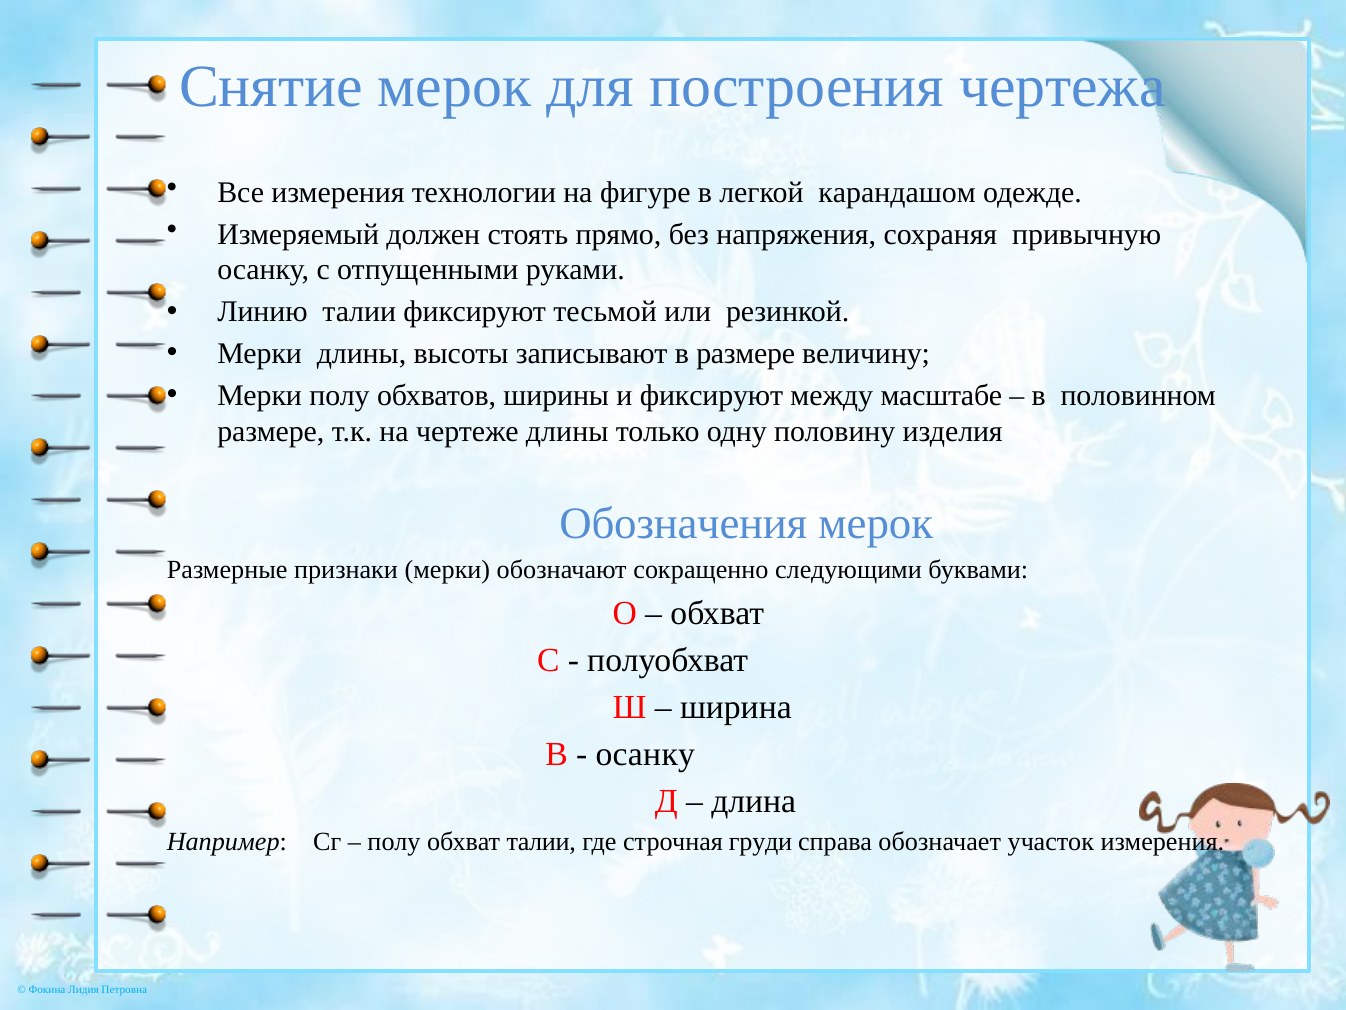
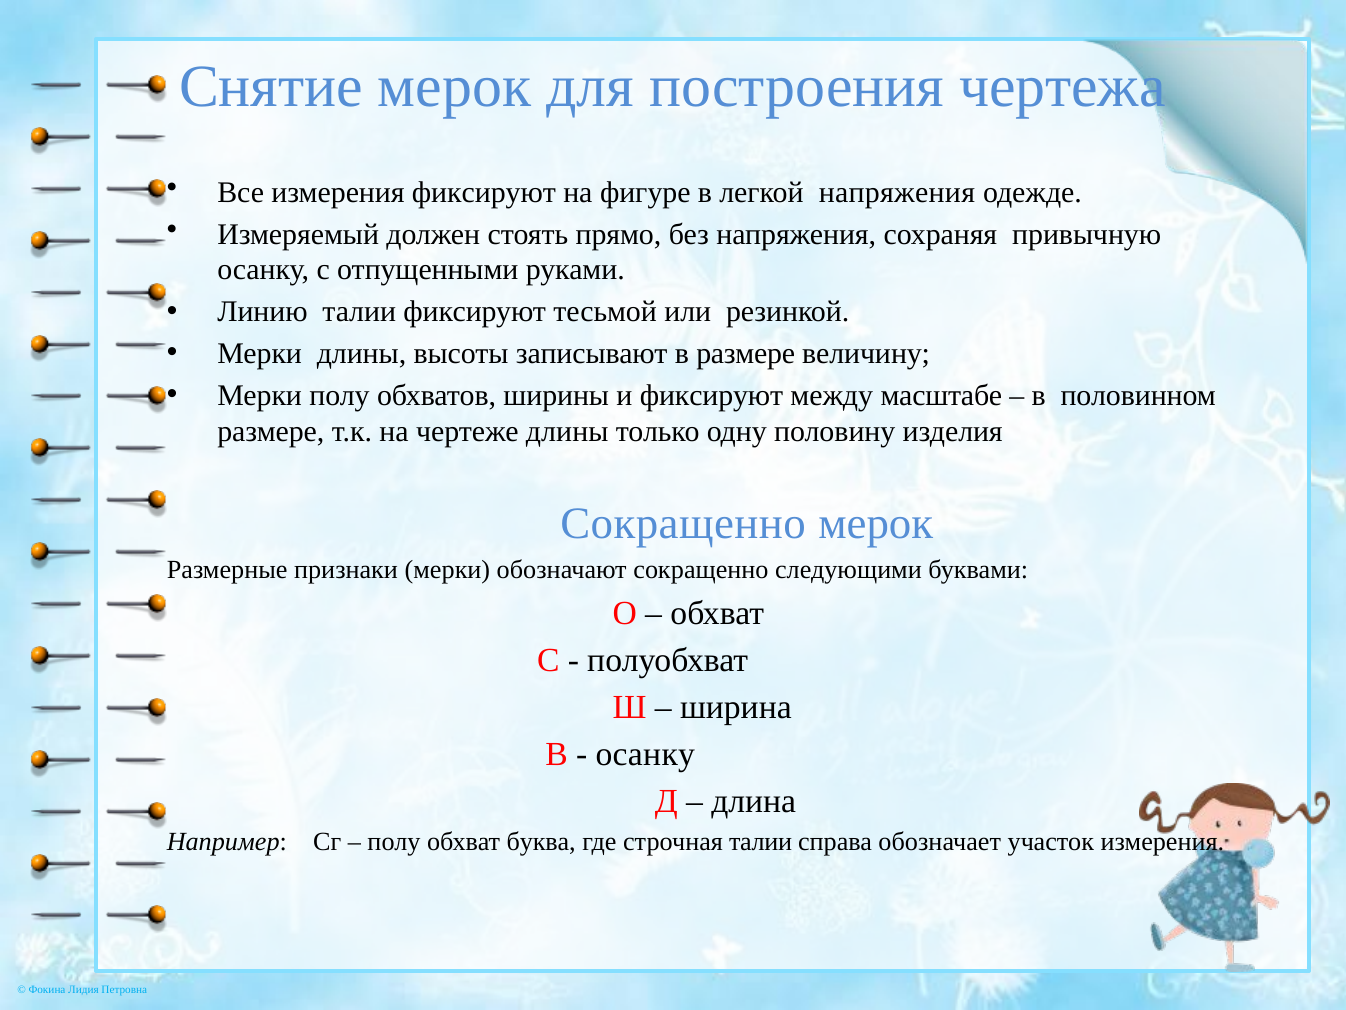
измерения технологии: технологии -> фиксируют
легкой карандашом: карандашом -> напряжения
Обозначения at (683, 523): Обозначения -> Сокращенно
обхват талии: талии -> буква
строчная груди: груди -> талии
